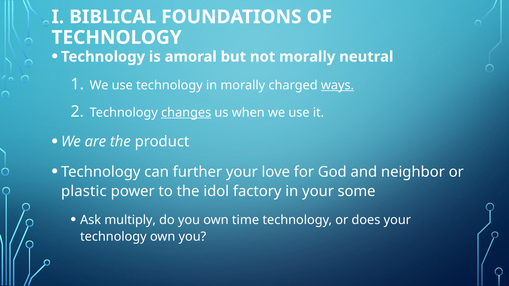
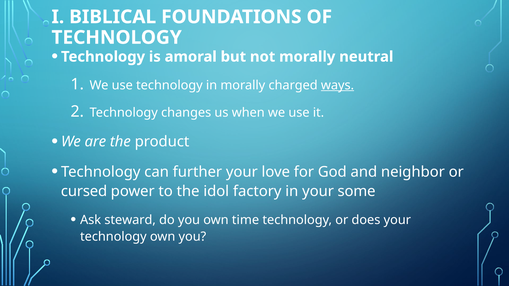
changes underline: present -> none
plastic: plastic -> cursed
multiply: multiply -> steward
